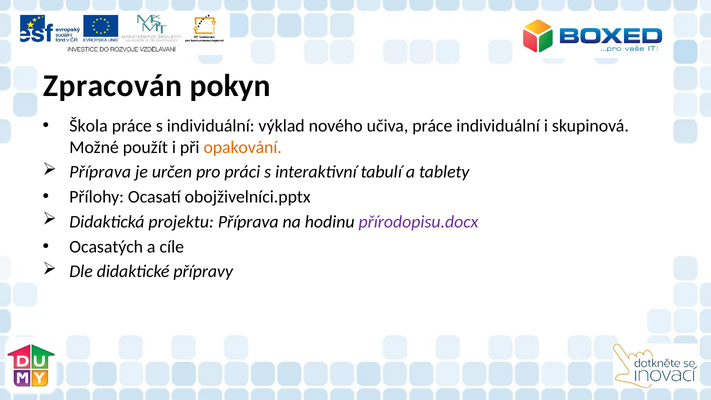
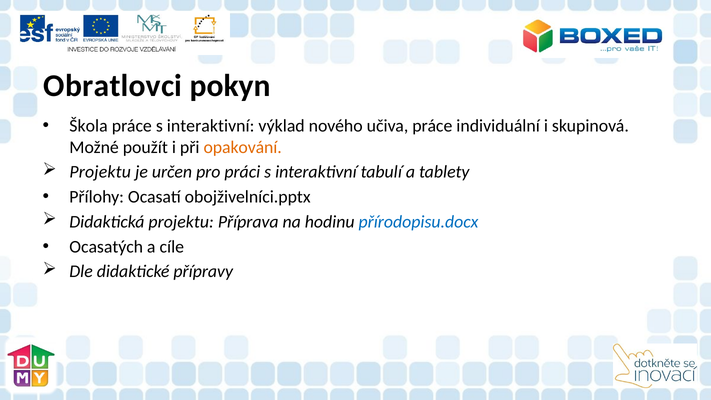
Zpracován: Zpracován -> Obratlovci
práce s individuální: individuální -> interaktivní
Příprava at (100, 172): Příprava -> Projektu
přírodopisu.docx colour: purple -> blue
